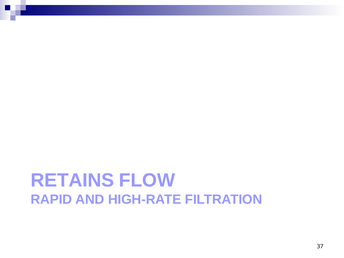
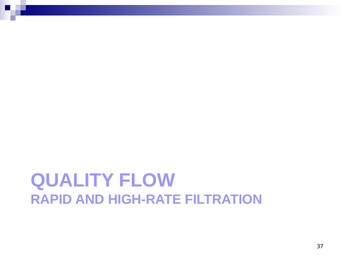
RETAINS: RETAINS -> QUALITY
